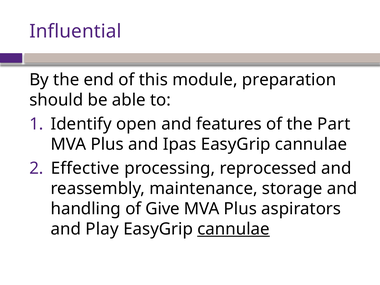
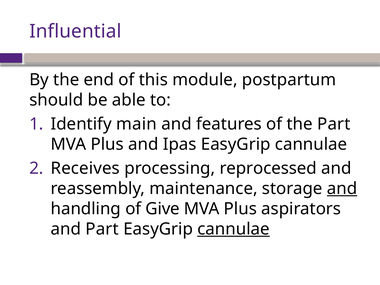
preparation: preparation -> postpartum
open: open -> main
Effective: Effective -> Receives
and at (342, 188) underline: none -> present
and Play: Play -> Part
